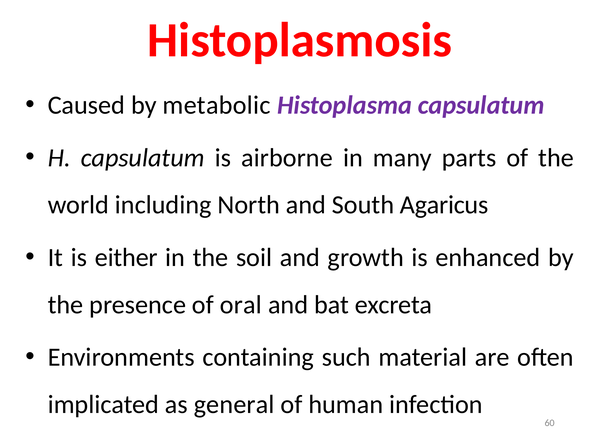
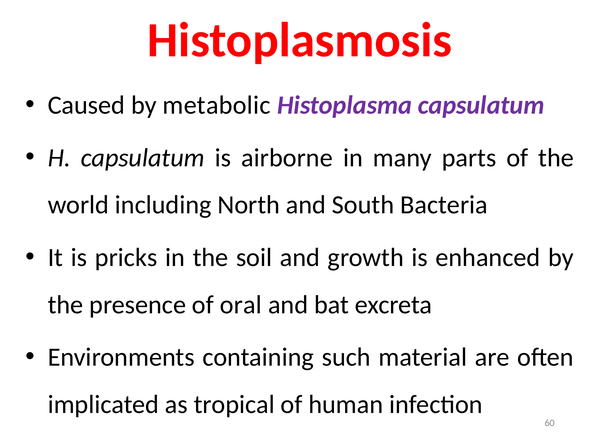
Agaricus: Agaricus -> Bacteria
either: either -> pricks
general: general -> tropical
